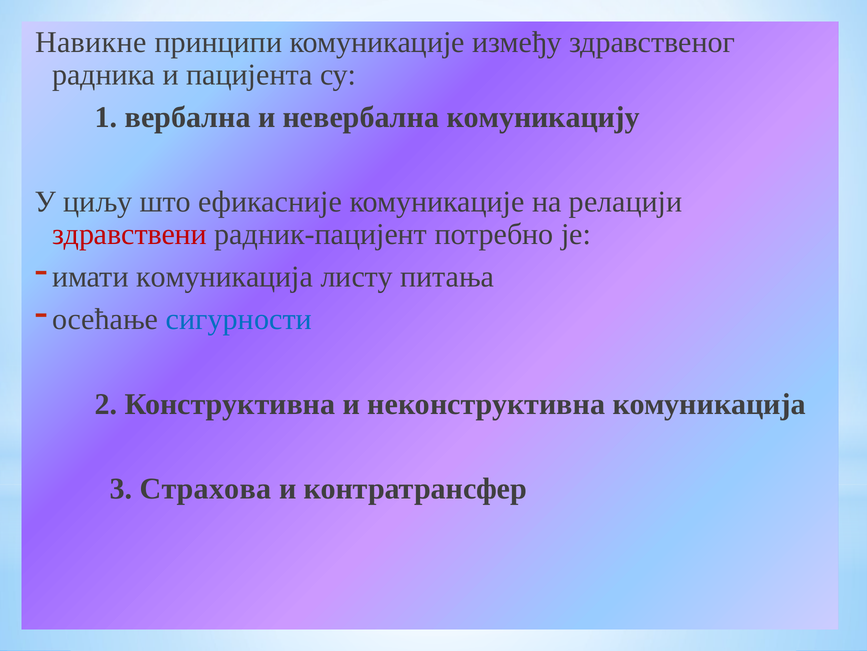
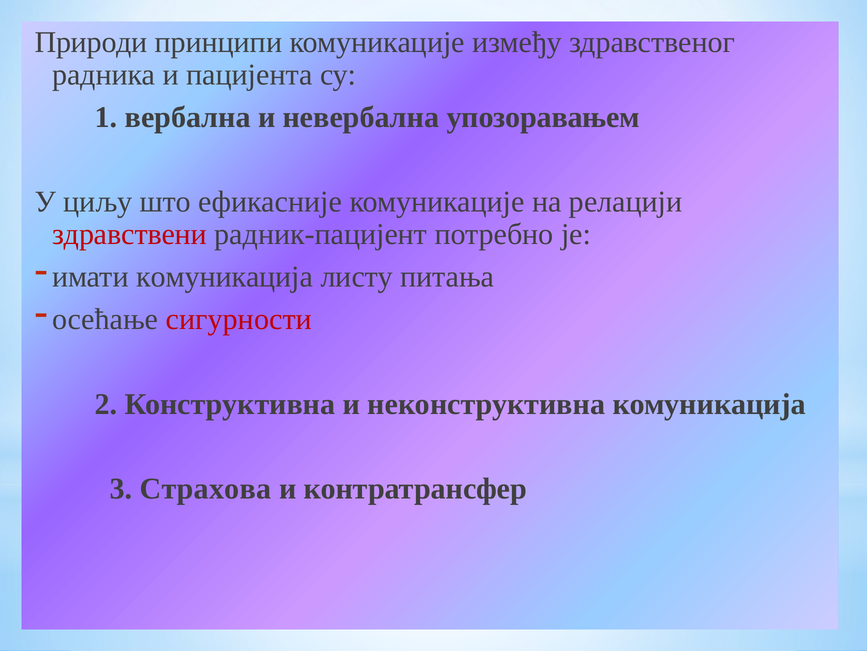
Навикне: Навикне -> Природи
комуникацију: комуникацију -> упозоравањем
сигурности colour: blue -> red
